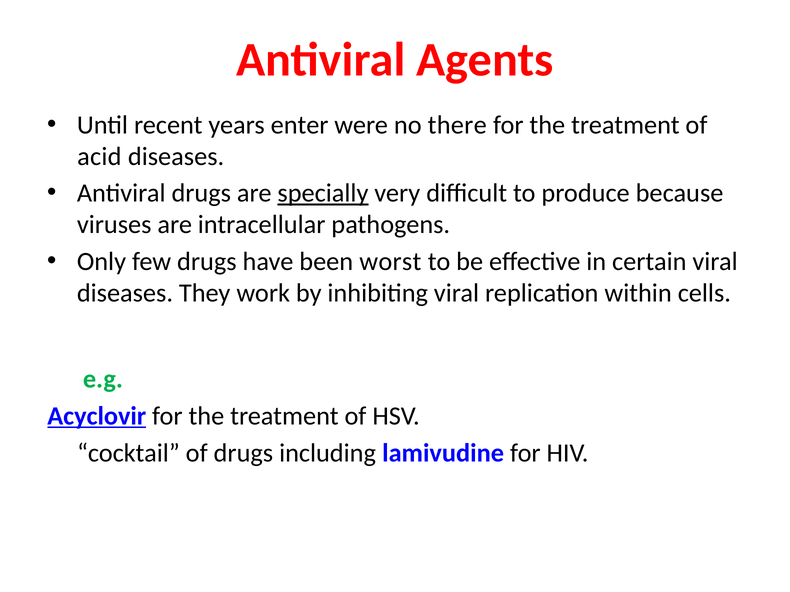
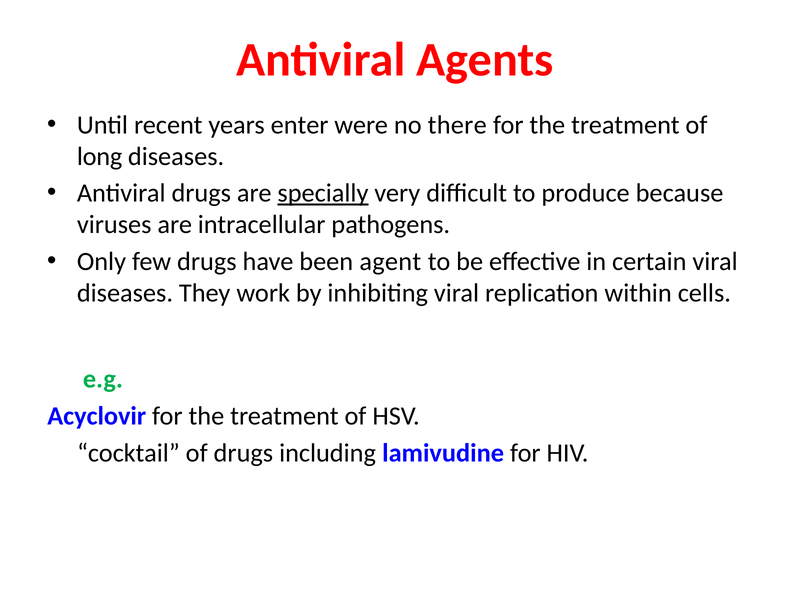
acid: acid -> long
worst: worst -> agent
Acyclovir underline: present -> none
